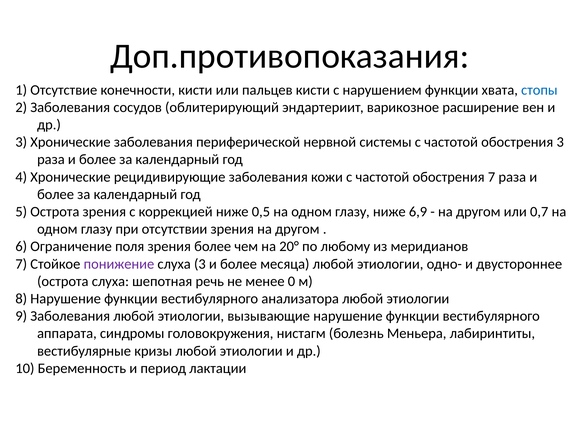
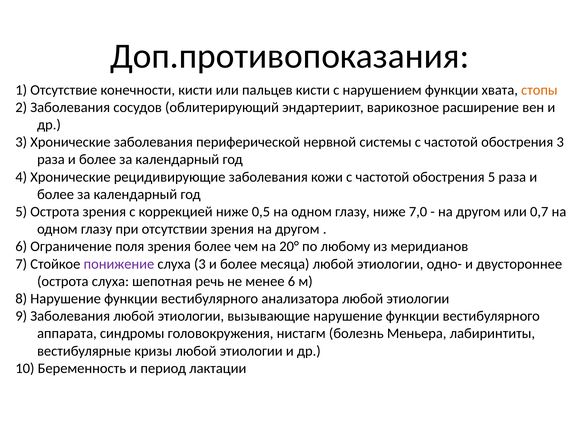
стопы colour: blue -> orange
обострения 7: 7 -> 5
6,9: 6,9 -> 7,0
менее 0: 0 -> 6
